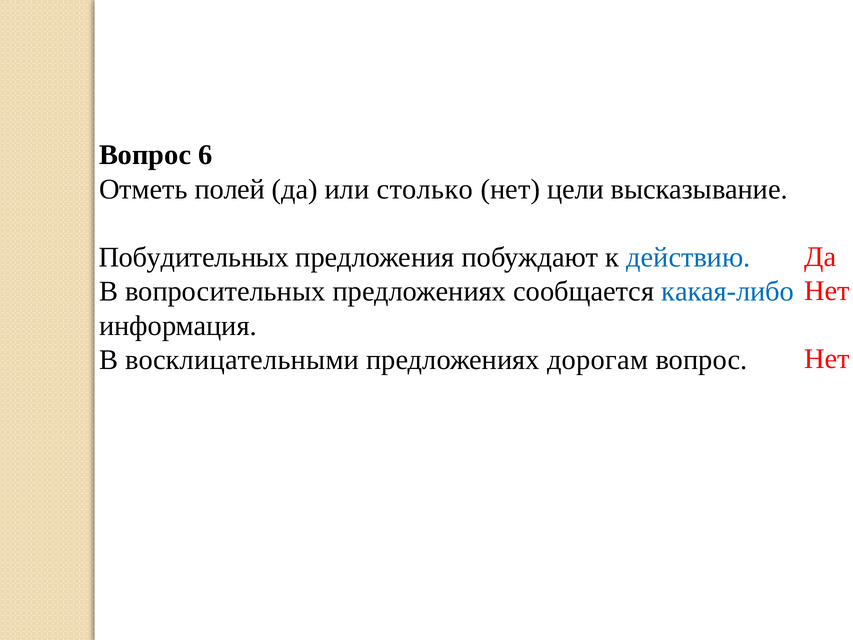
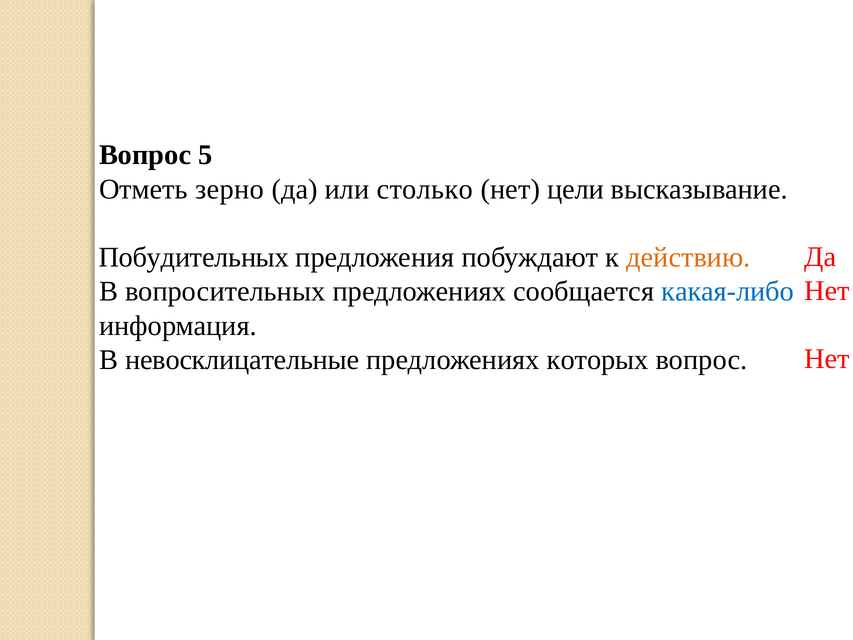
6: 6 -> 5
полей: полей -> зерно
действию colour: blue -> orange
восклицательными: восклицательными -> невосклицательные
дорогам: дорогам -> которых
